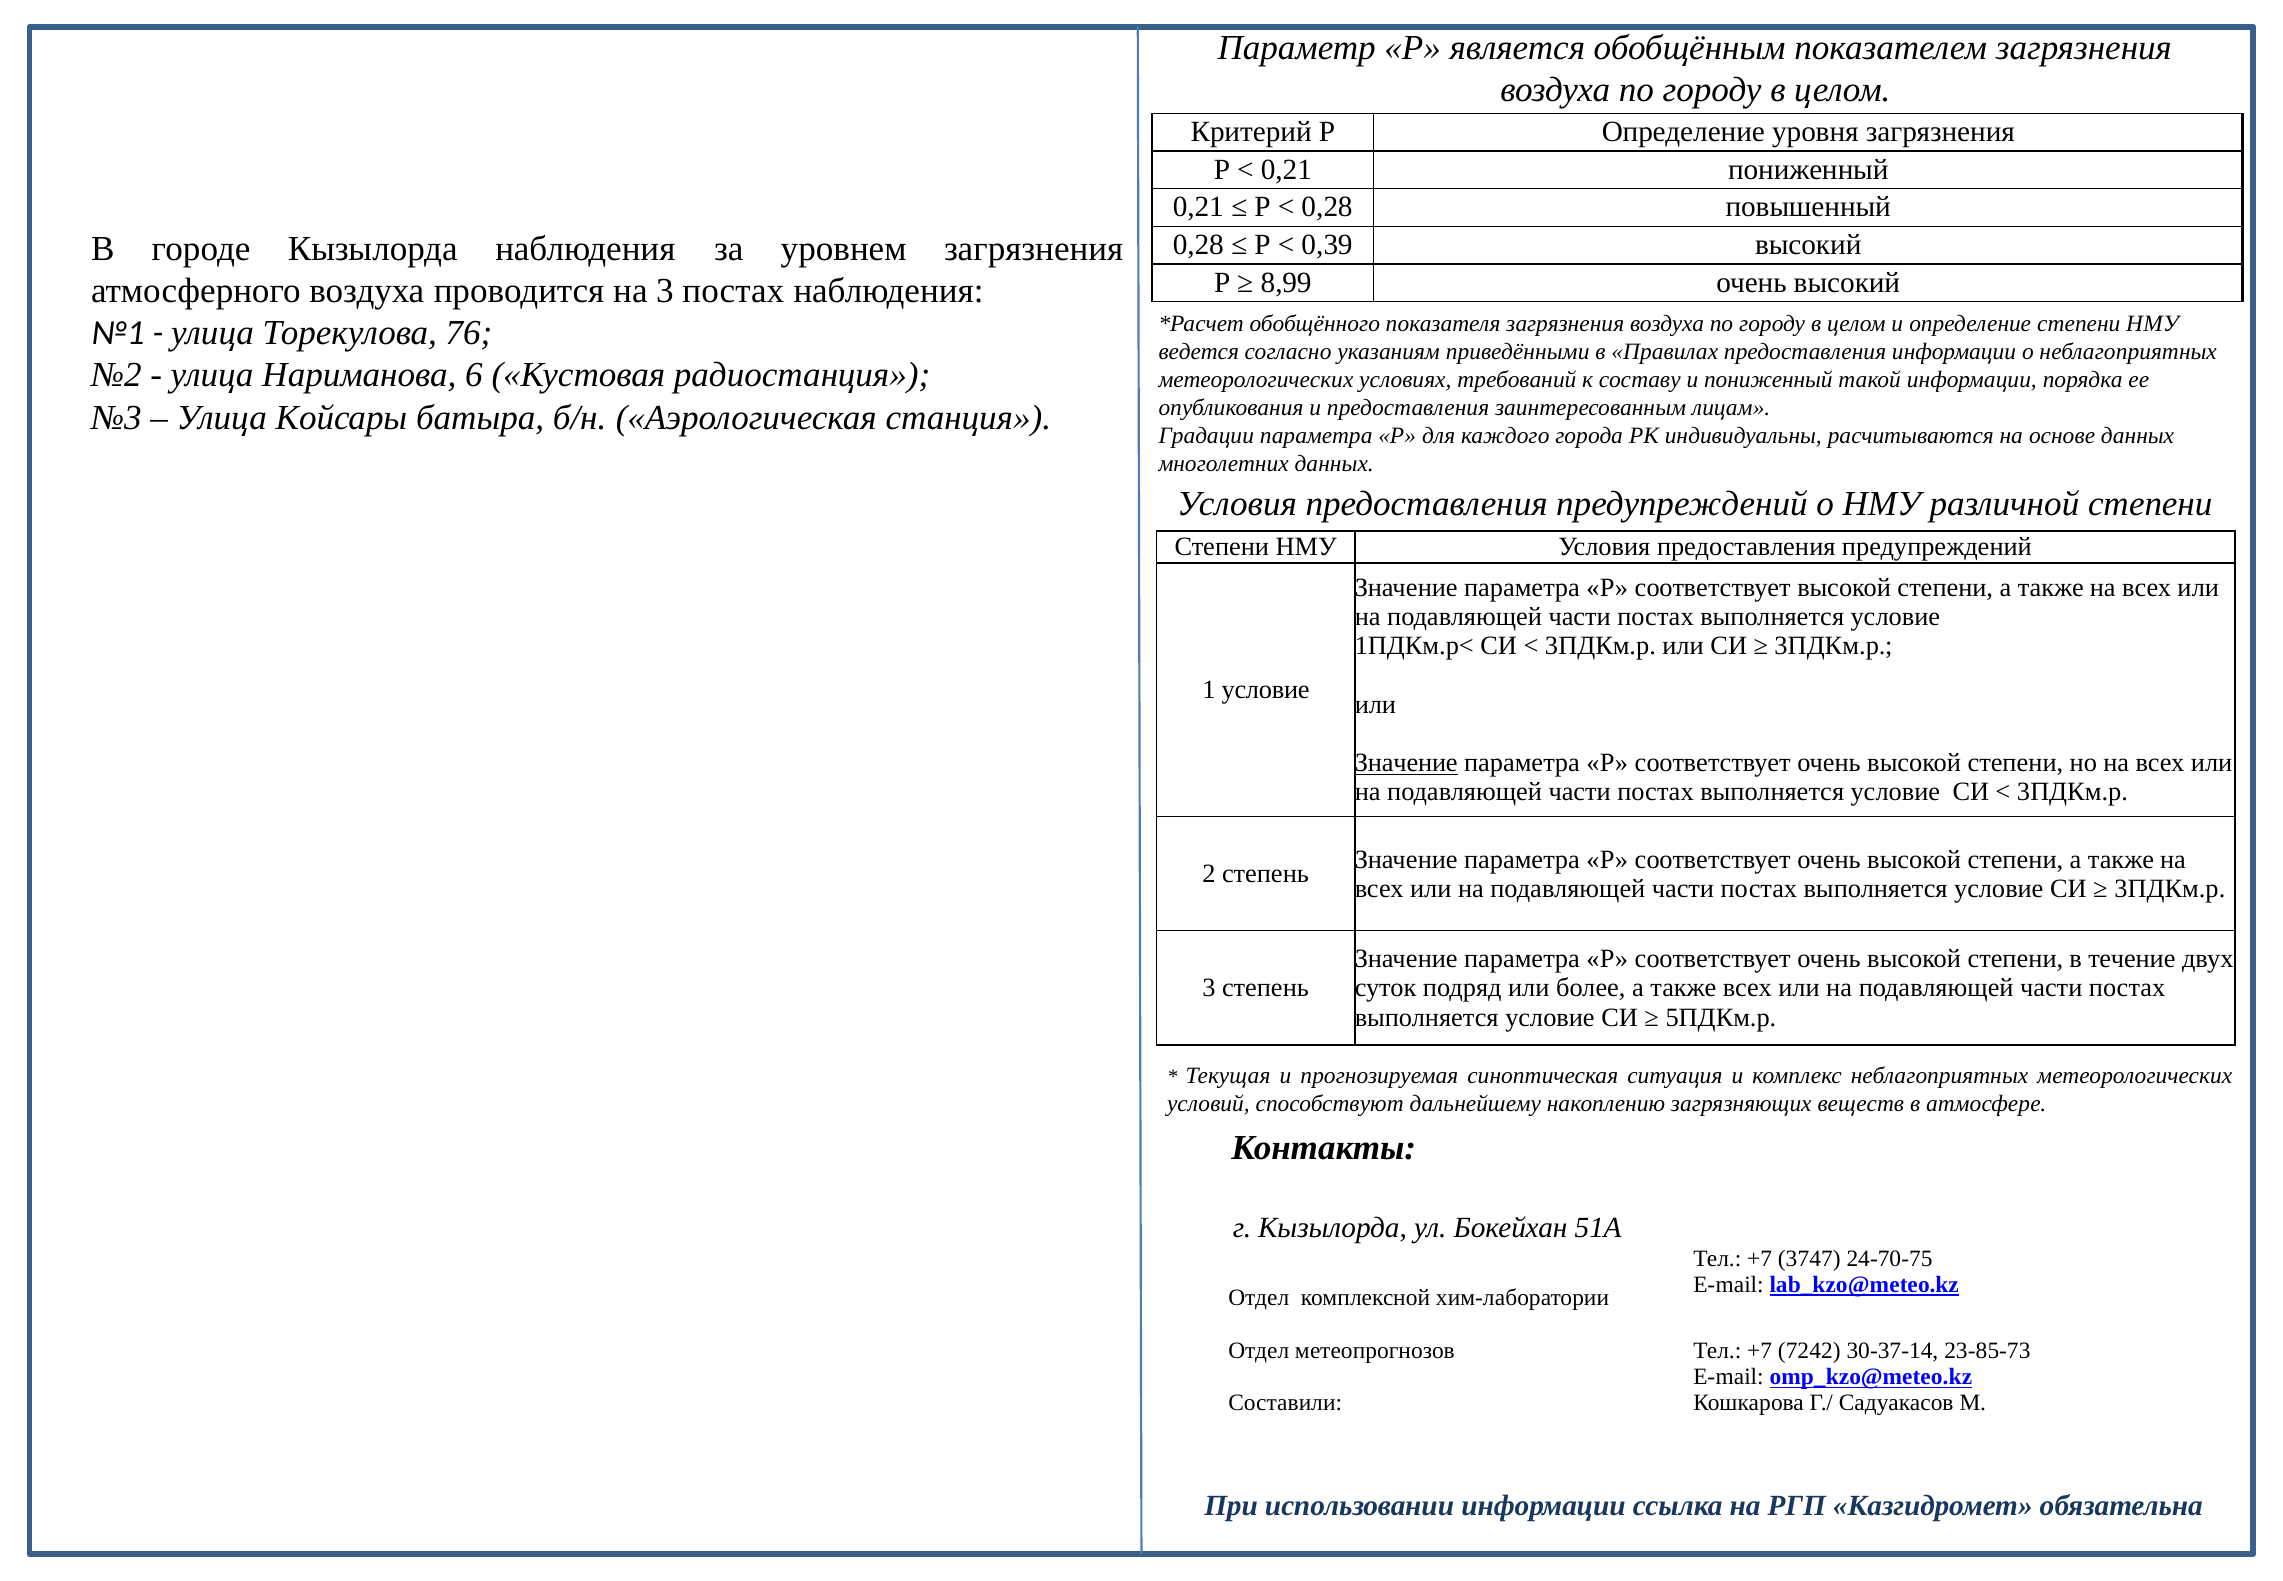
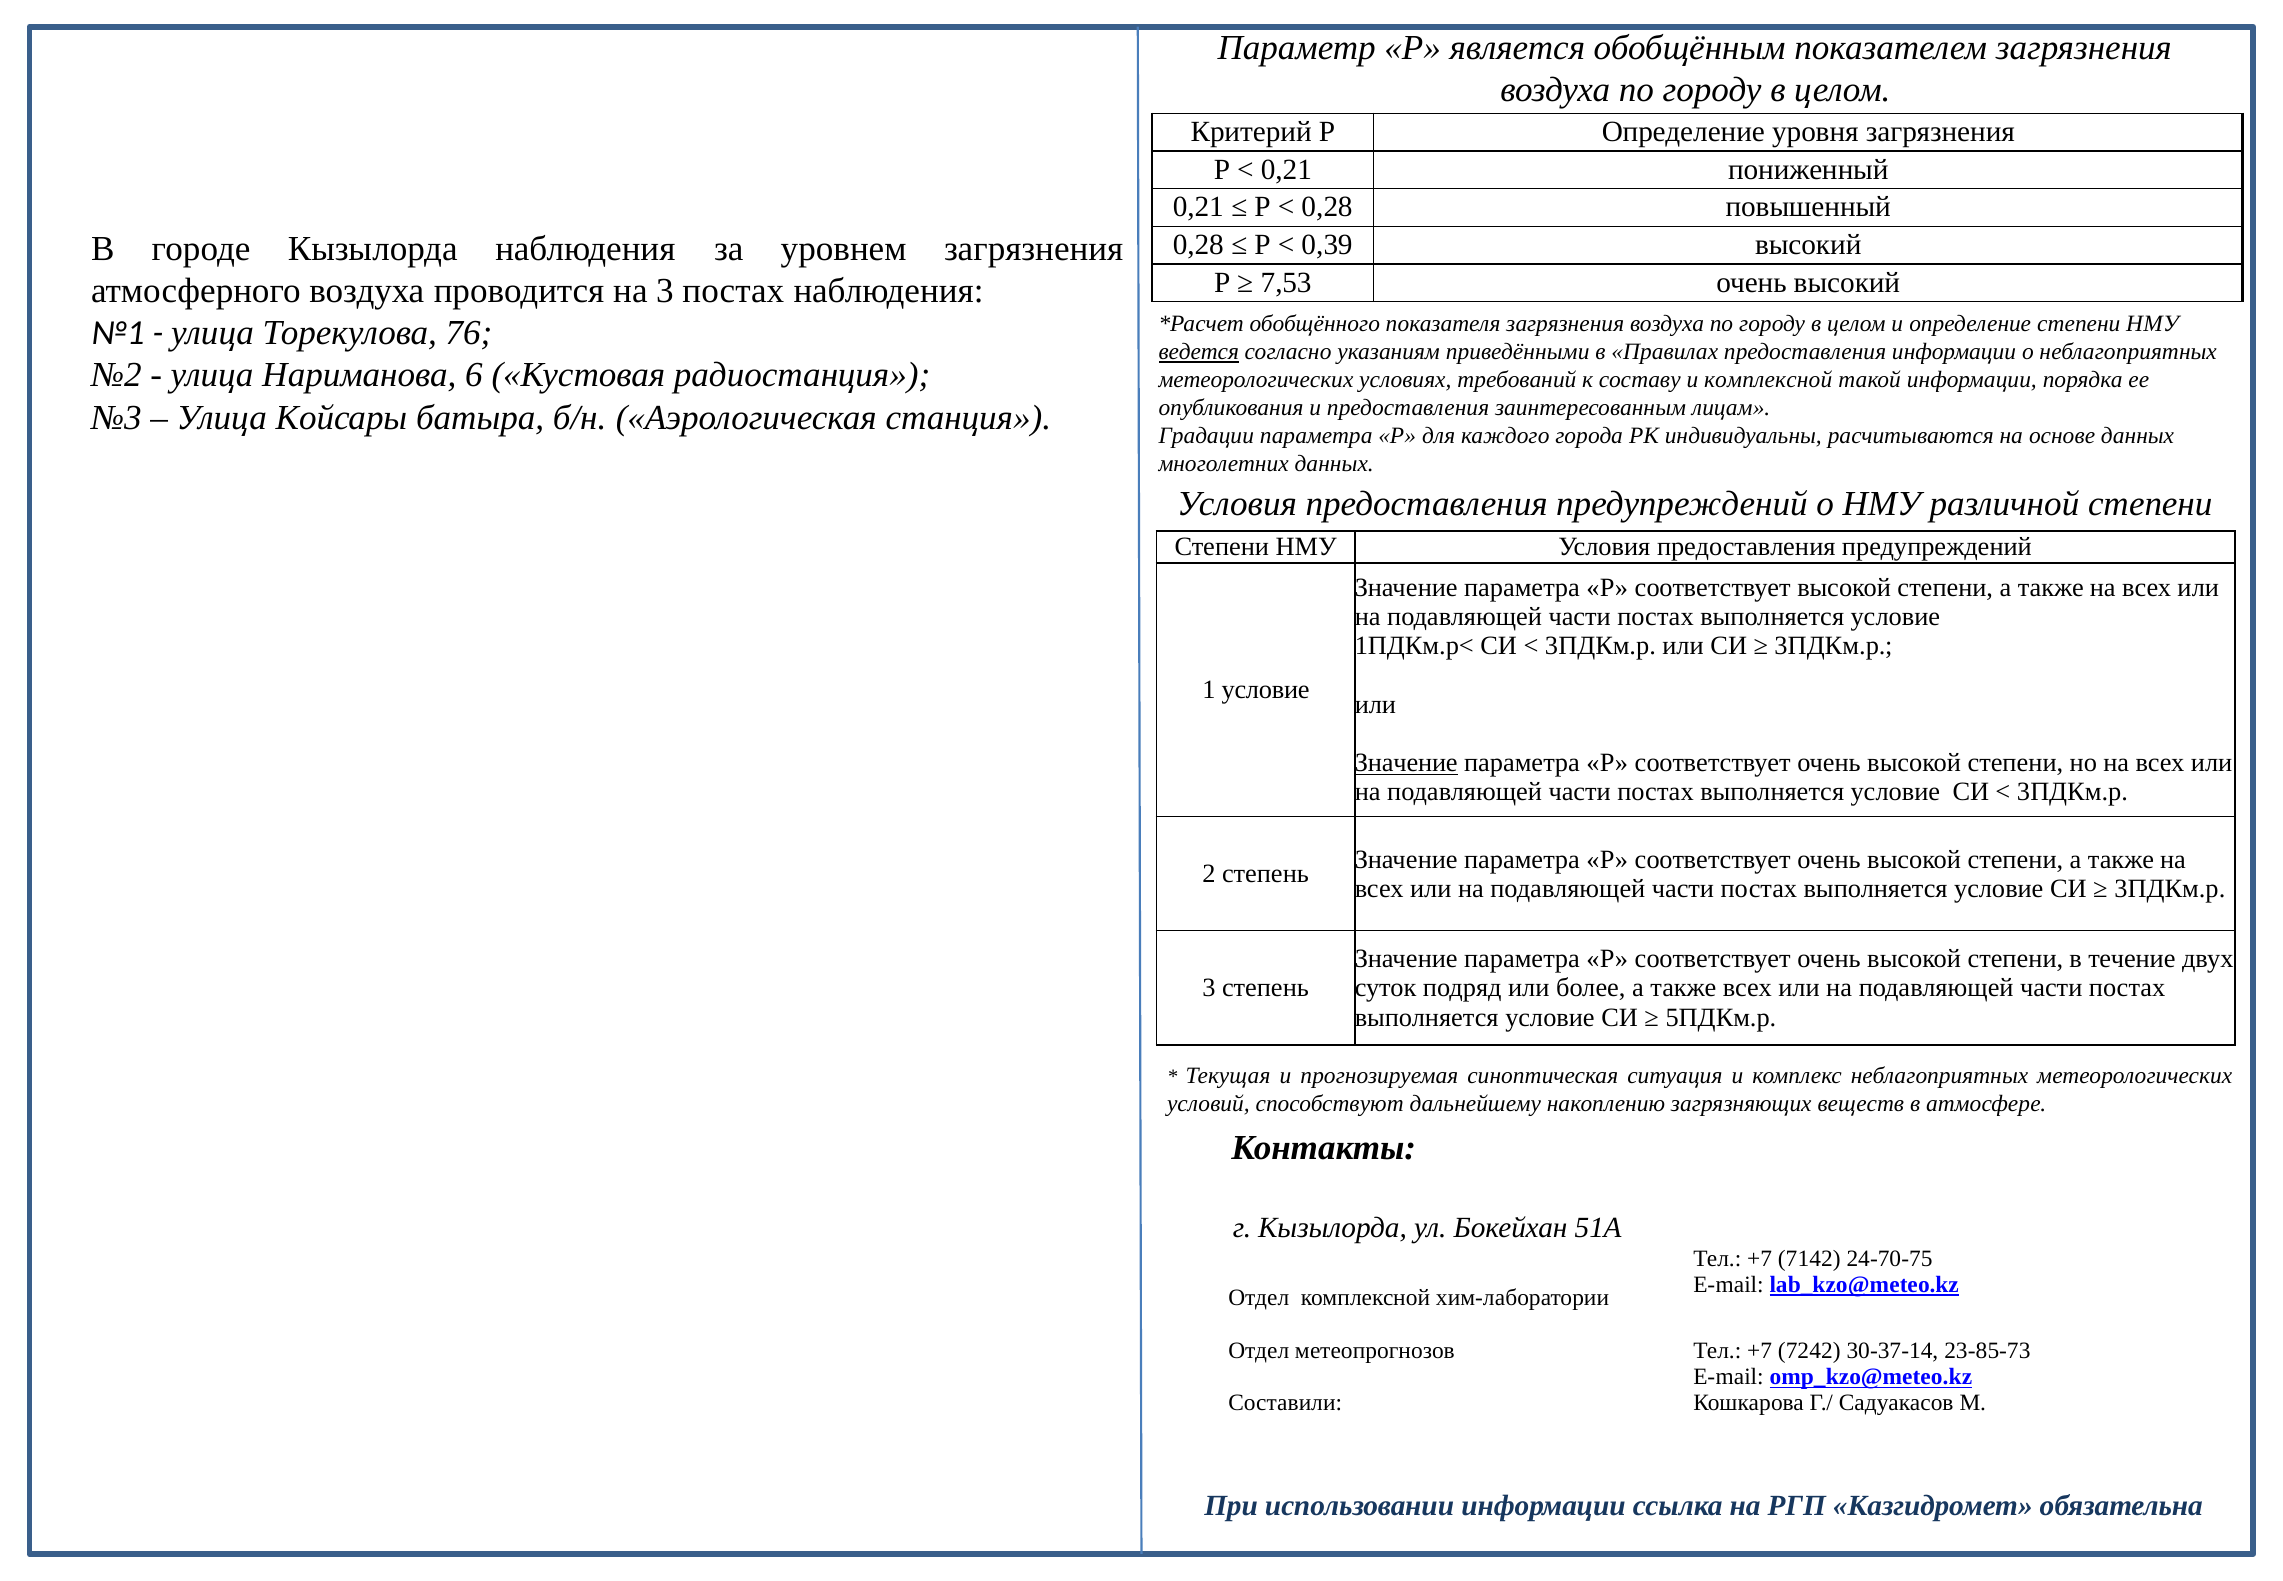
8,99: 8,99 -> 7,53
ведется underline: none -> present
и пониженный: пониженный -> комплексной
3747: 3747 -> 7142
